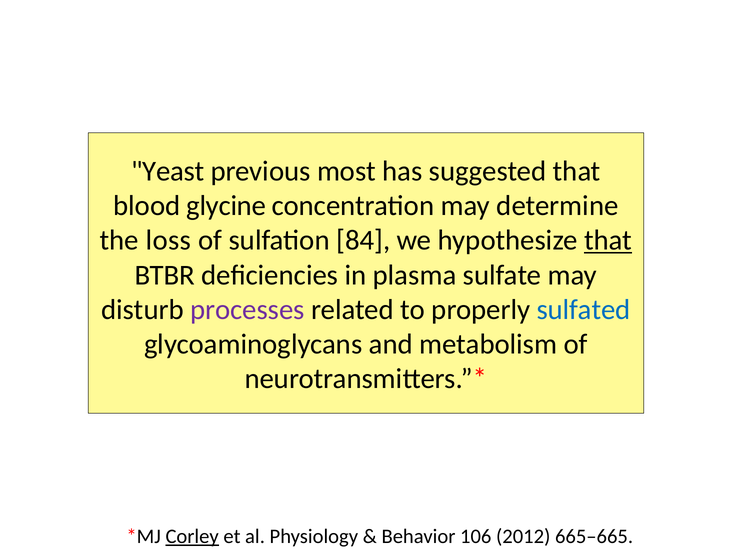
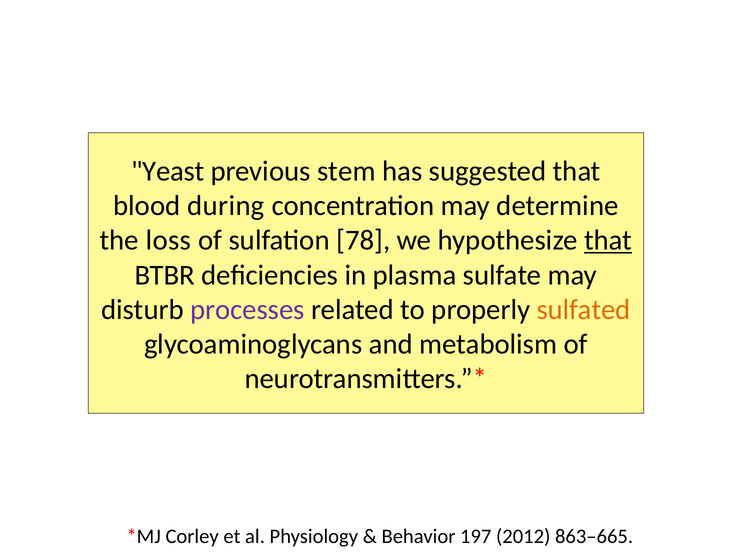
most: most -> stem
glycine: glycine -> during
84: 84 -> 78
sulfated colour: blue -> orange
Corley underline: present -> none
106: 106 -> 197
665–665: 665–665 -> 863–665
